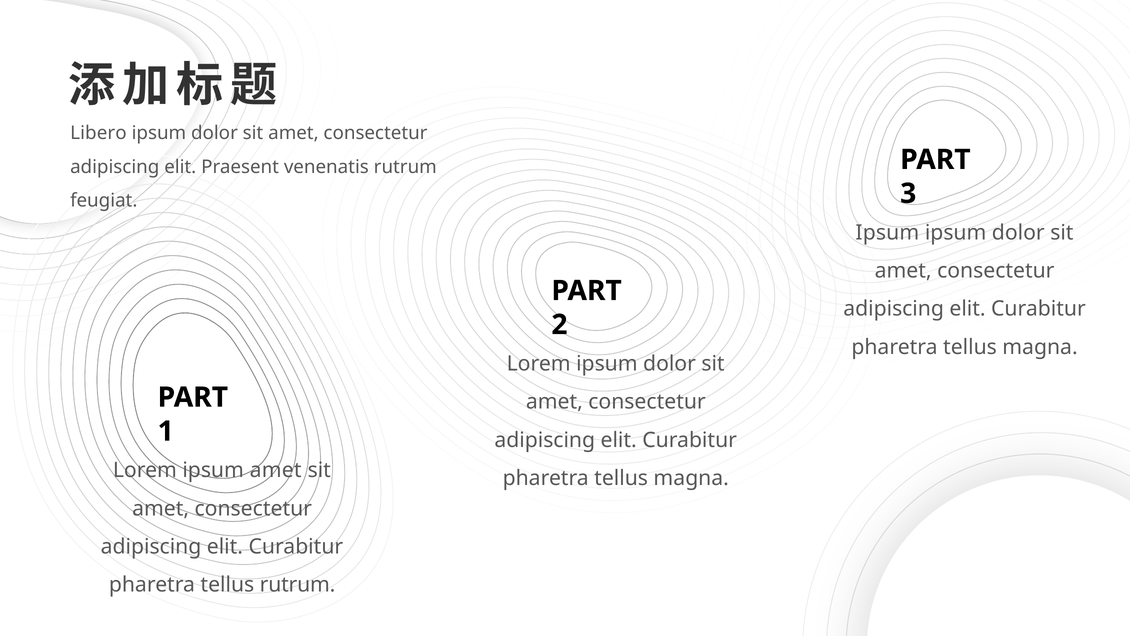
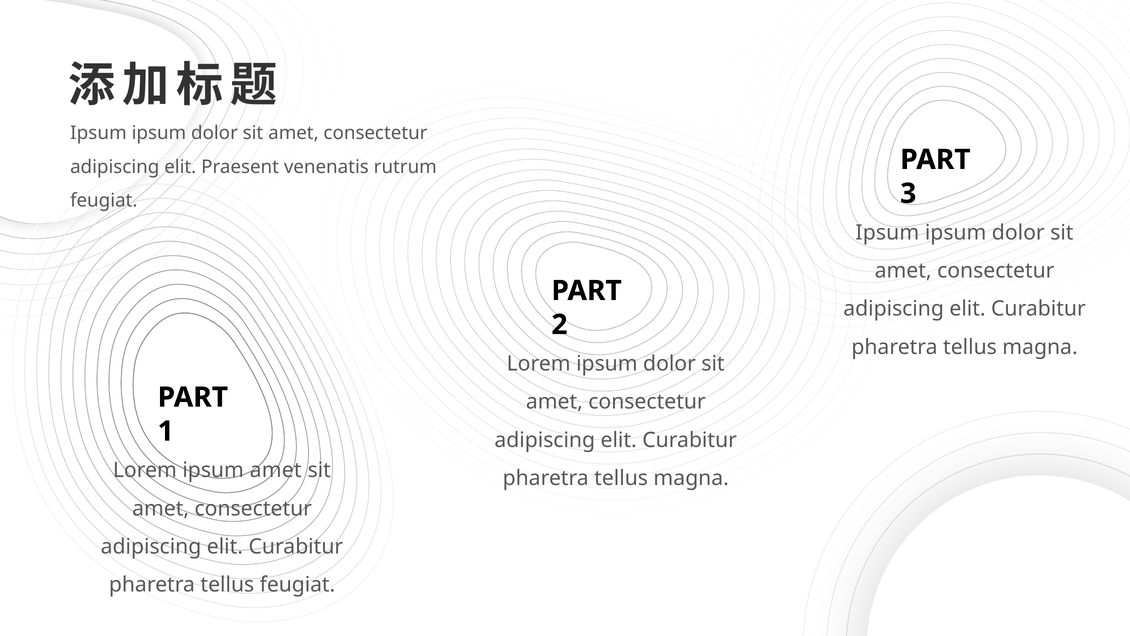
Libero at (98, 133): Libero -> Ipsum
tellus rutrum: rutrum -> feugiat
